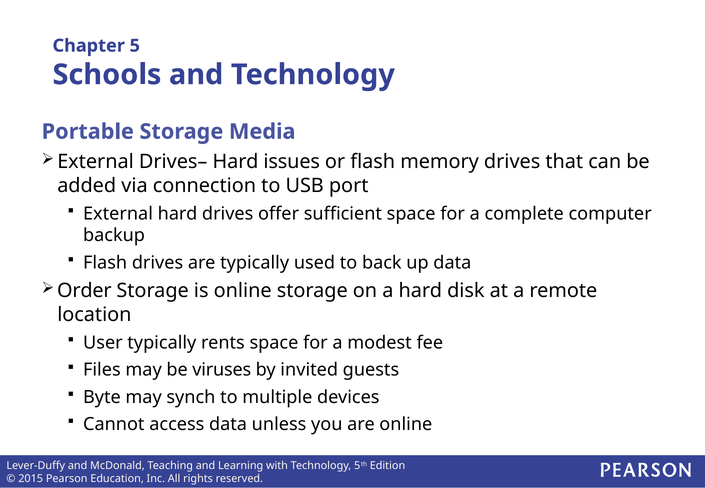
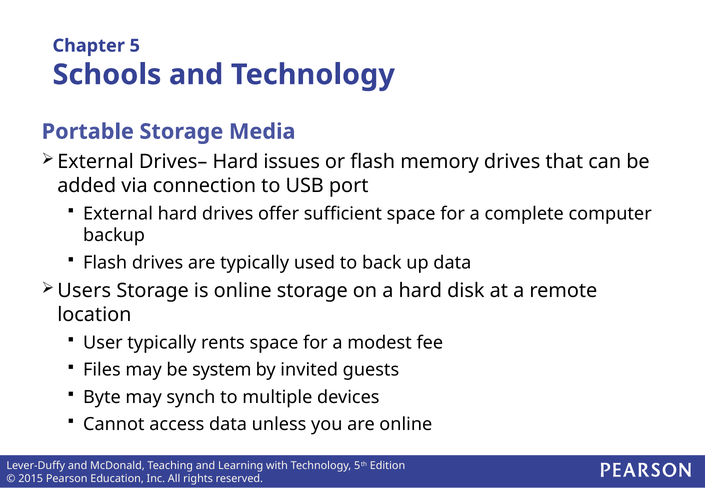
Order: Order -> Users
viruses: viruses -> system
